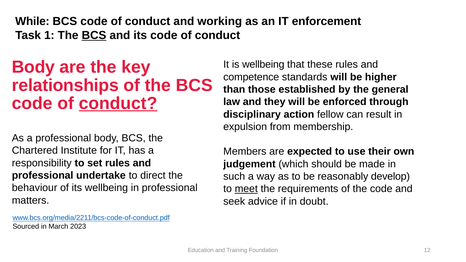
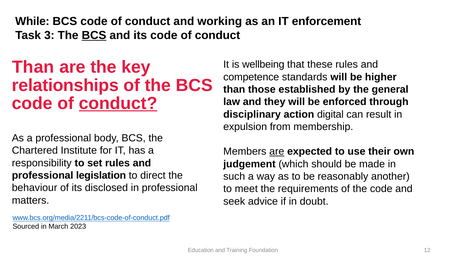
1: 1 -> 3
Body at (33, 67): Body -> Than
fellow: fellow -> digital
are at (277, 152) underline: none -> present
undertake: undertake -> legislation
develop: develop -> another
its wellbeing: wellbeing -> disclosed
meet underline: present -> none
